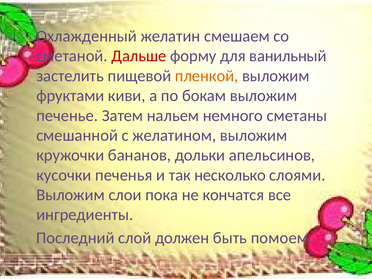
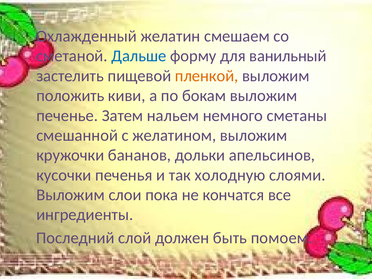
Дальше colour: red -> blue
фруктами: фруктами -> положить
несколько: несколько -> холодную
